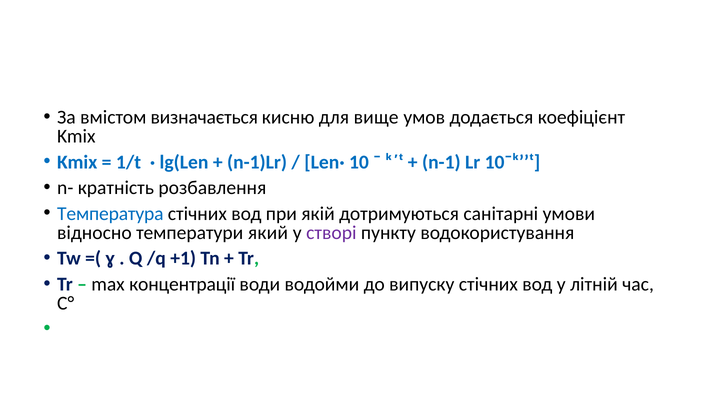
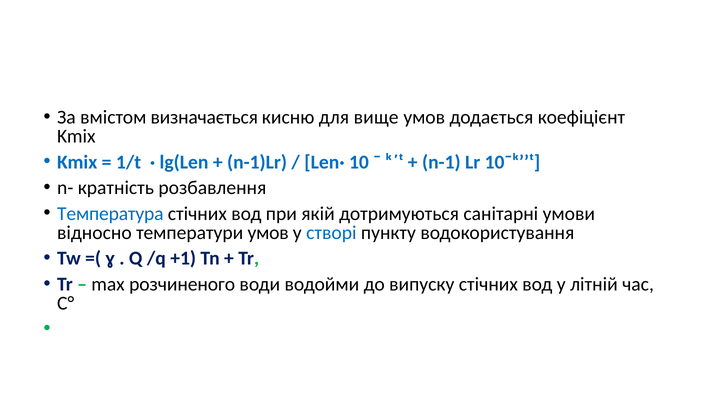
температури який: який -> умов
створі colour: purple -> blue
концентрації: концентрації -> розчиненого
